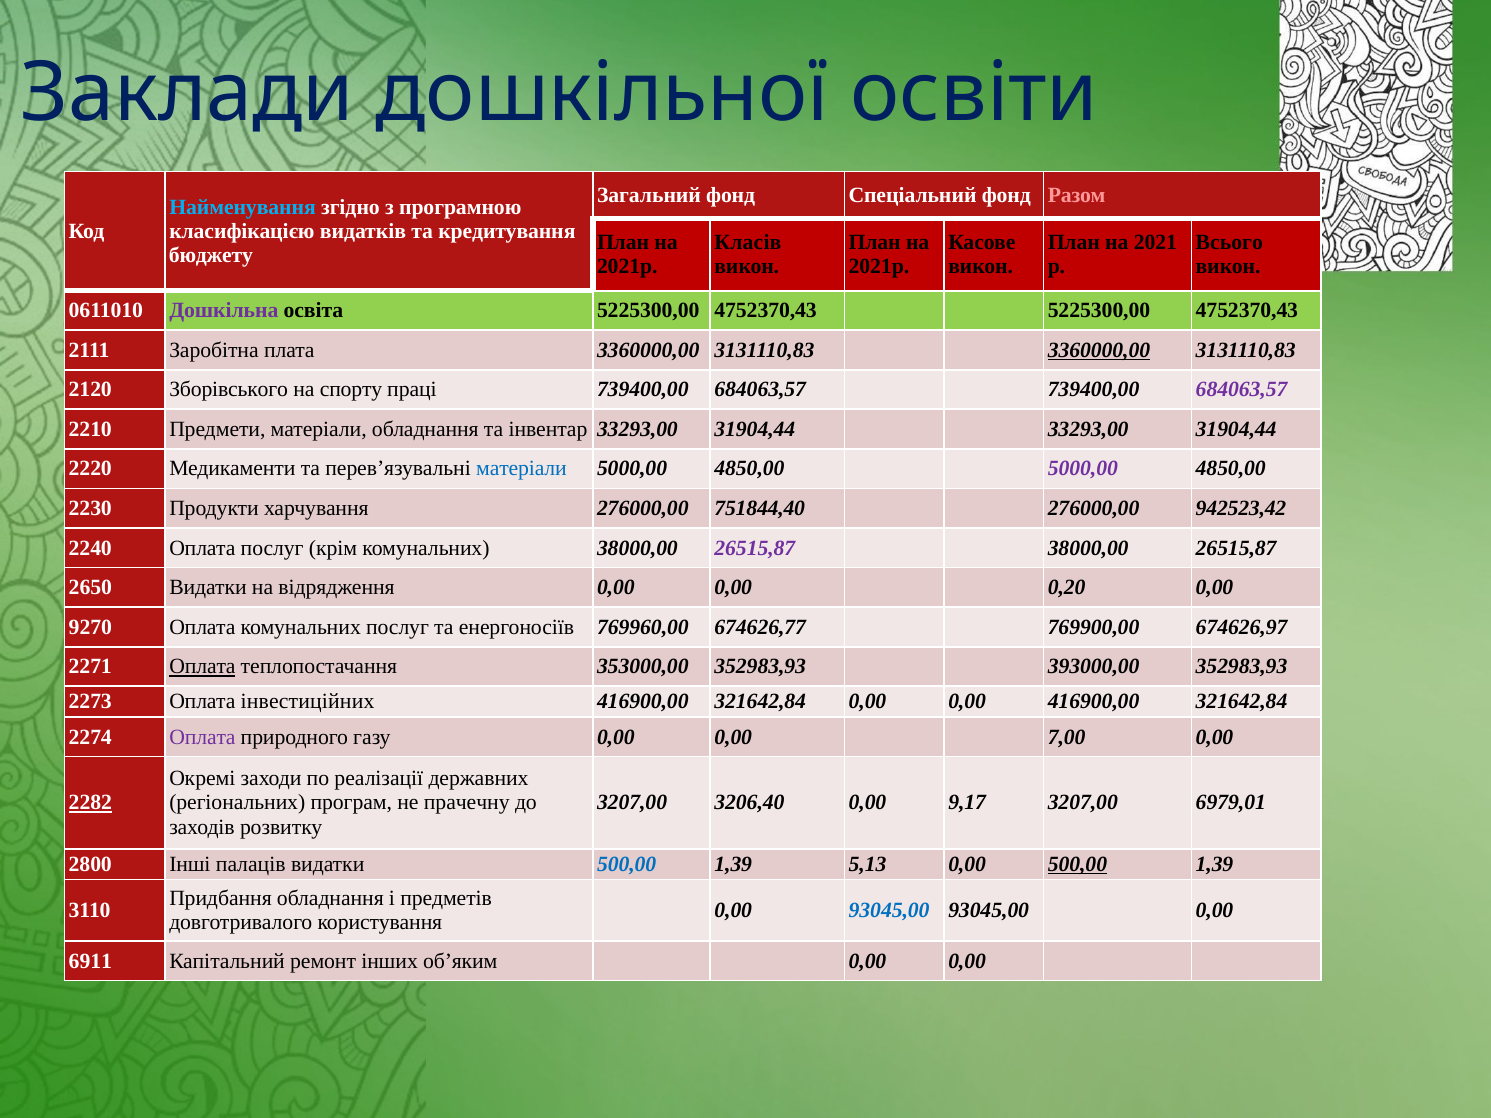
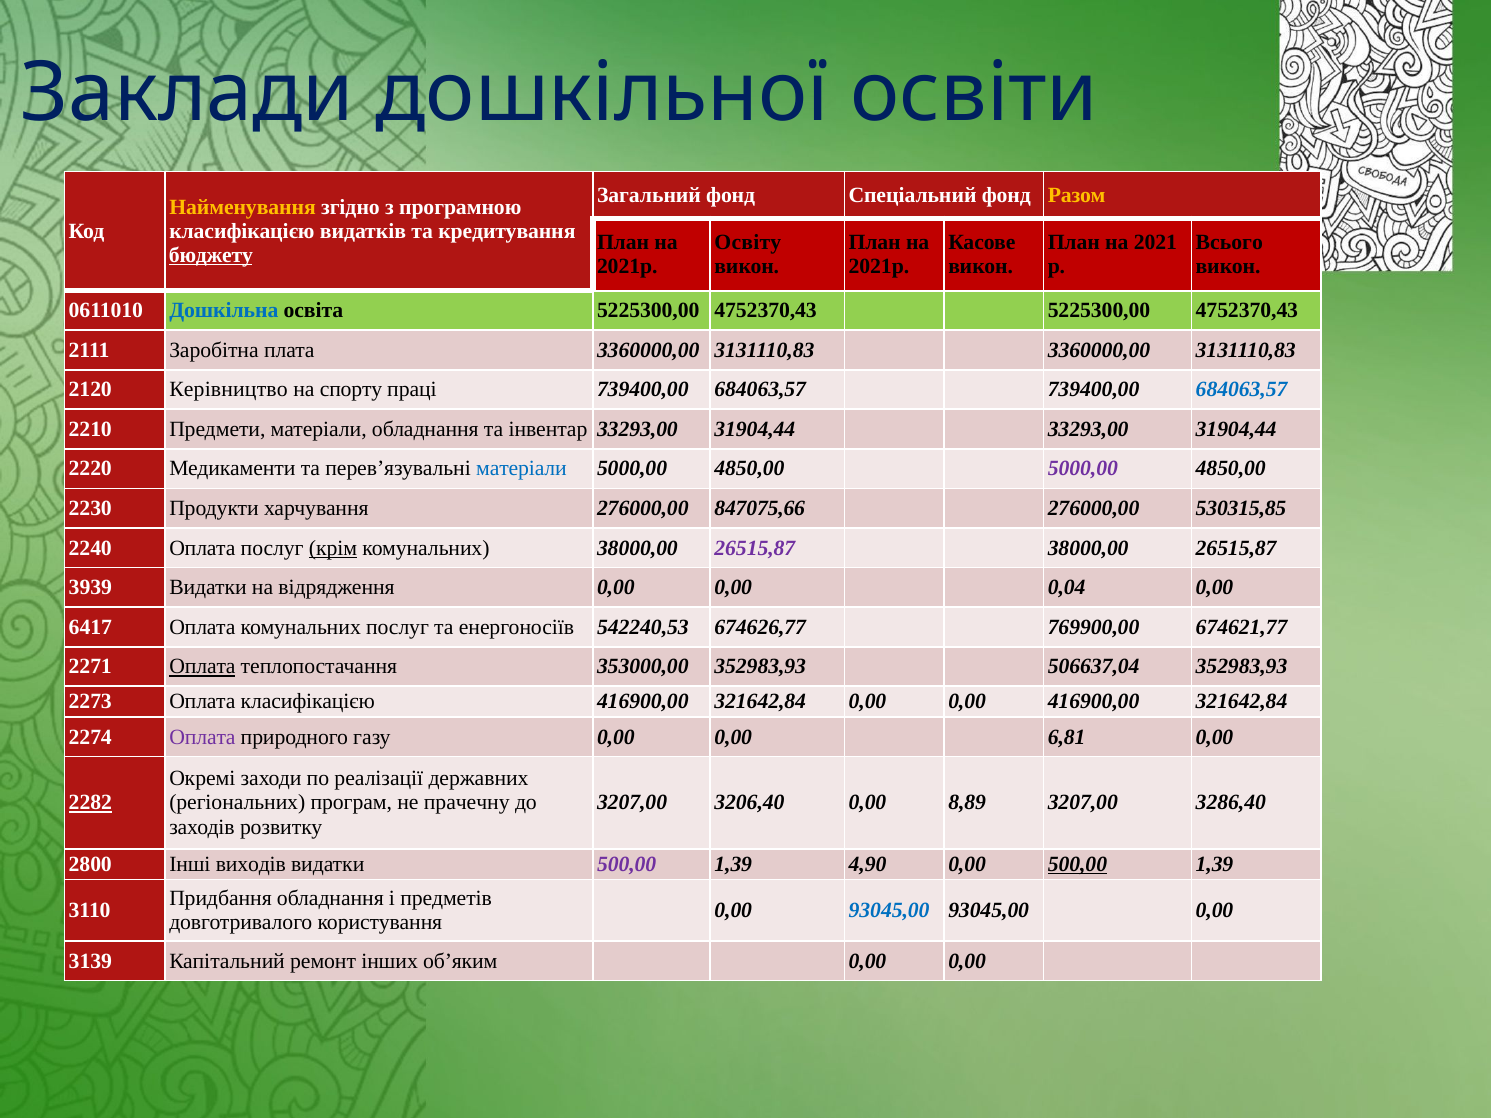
Разом colour: pink -> yellow
Найменування colour: light blue -> yellow
Класів: Класів -> Освіту
бюджету underline: none -> present
Дошкільна colour: purple -> blue
3360000,00 at (1099, 350) underline: present -> none
Зборівського: Зборівського -> Керівництво
684063,57 at (1242, 390) colour: purple -> blue
751844,40: 751844,40 -> 847075,66
942523,42: 942523,42 -> 530315,85
крім underline: none -> present
2650: 2650 -> 3939
0,20: 0,20 -> 0,04
9270: 9270 -> 6417
769960,00: 769960,00 -> 542240,53
674626,97: 674626,97 -> 674621,77
393000,00: 393000,00 -> 506637,04
Оплата інвестиційних: інвестиційних -> класифікацією
7,00: 7,00 -> 6,81
9,17: 9,17 -> 8,89
6979,01: 6979,01 -> 3286,40
палаців: палаців -> виходів
500,00 at (627, 864) colour: blue -> purple
5,13: 5,13 -> 4,90
6911: 6911 -> 3139
